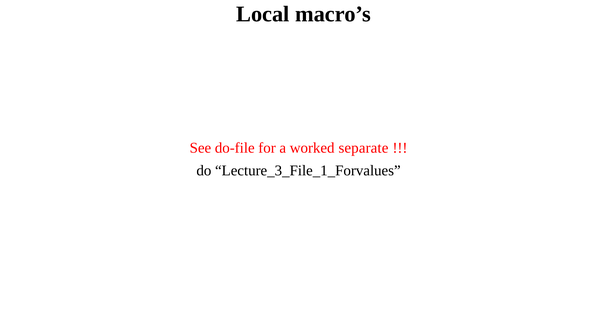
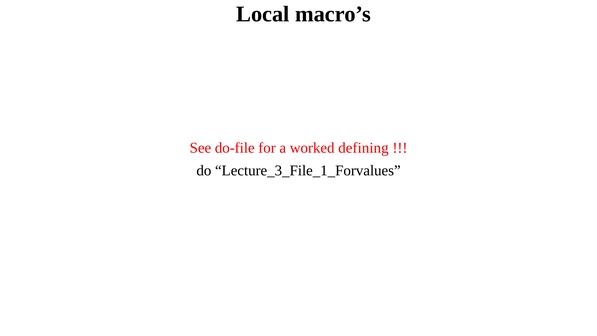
separate: separate -> defining
